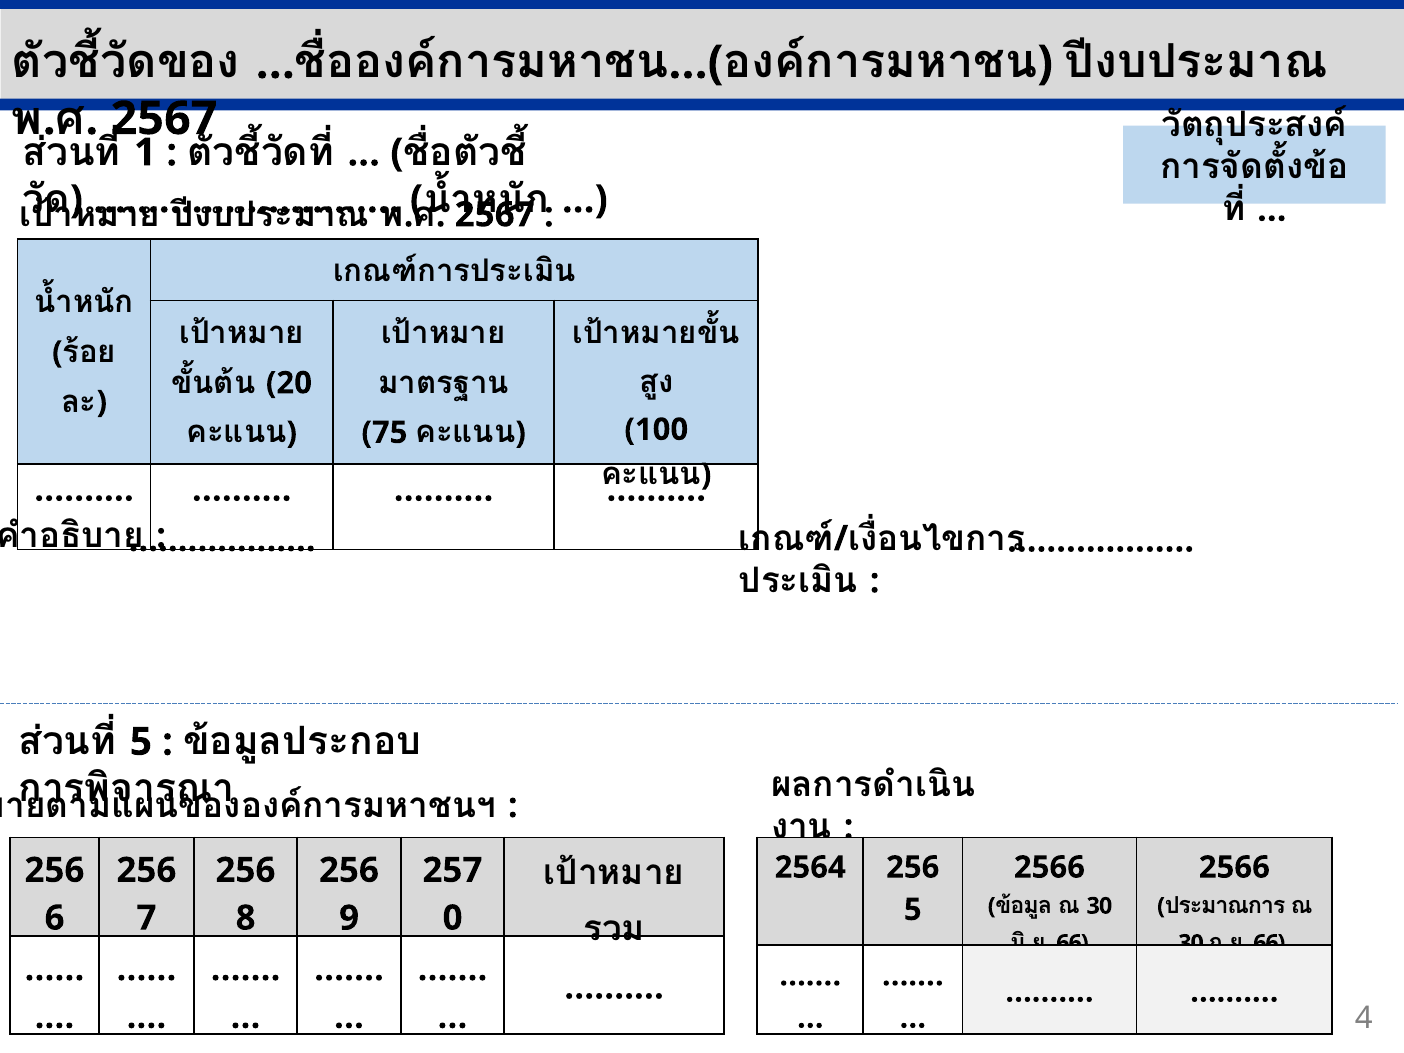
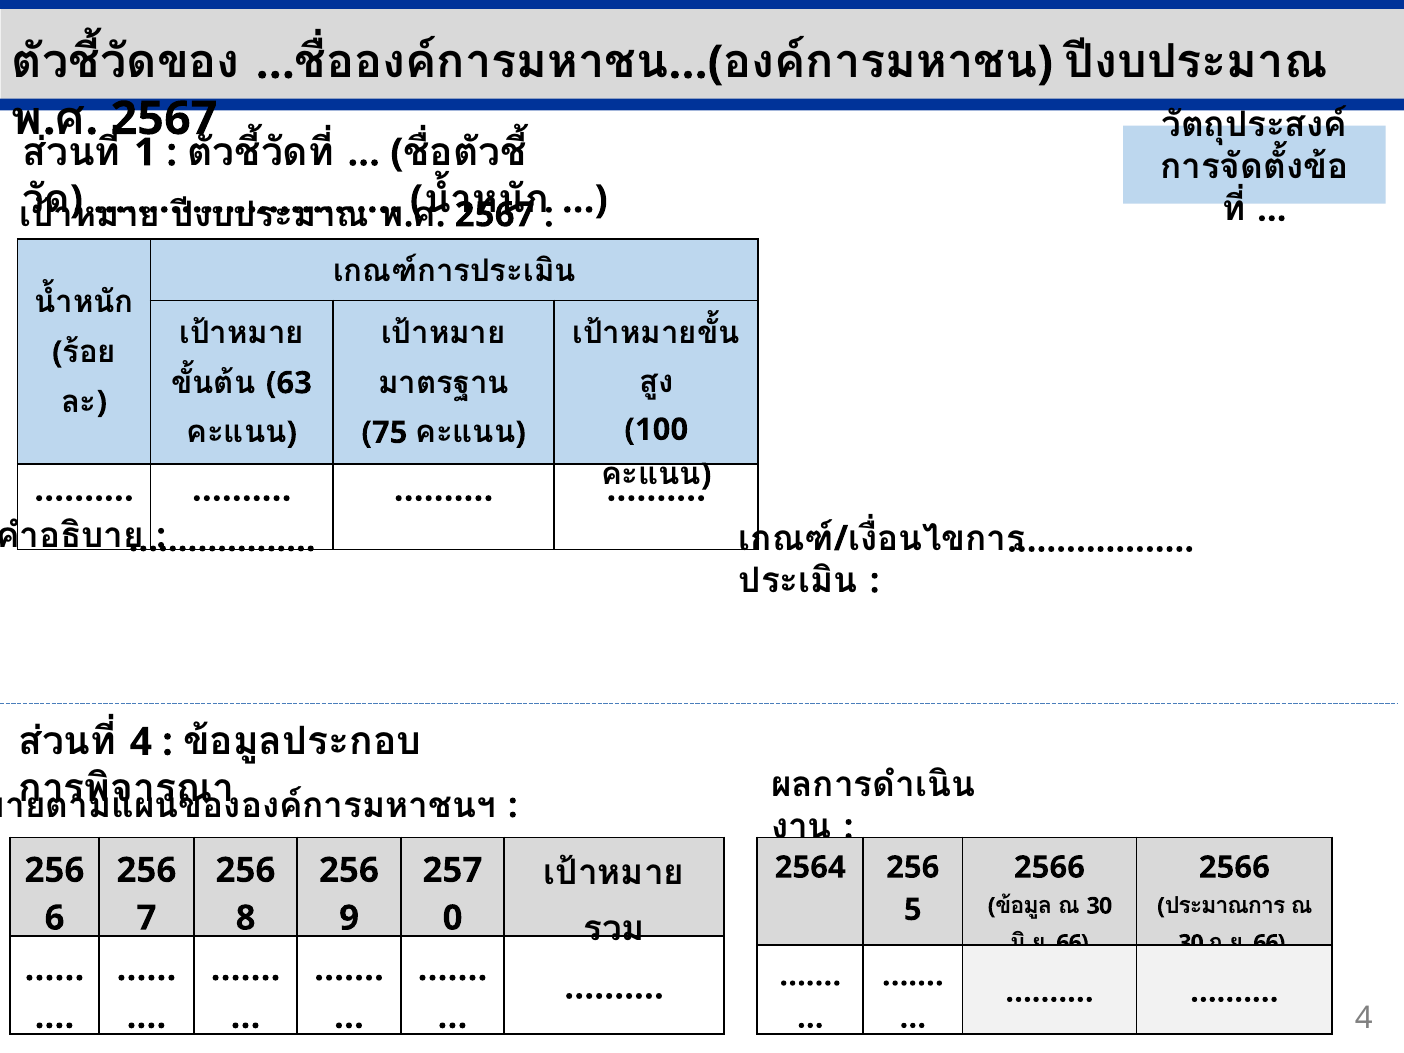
20: 20 -> 63
5 at (141, 742): 5 -> 4
